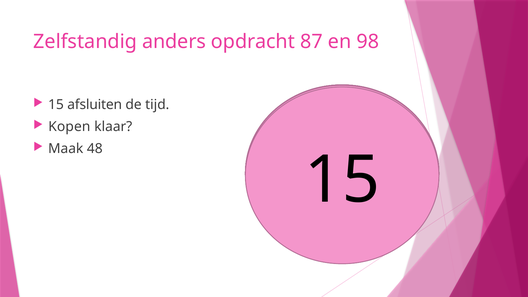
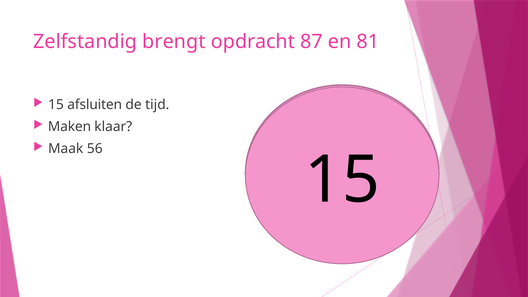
anders: anders -> brengt
98: 98 -> 81
Kopen: Kopen -> Maken
48: 48 -> 56
